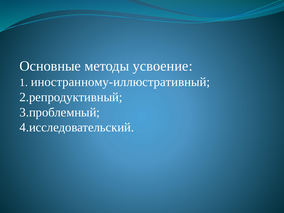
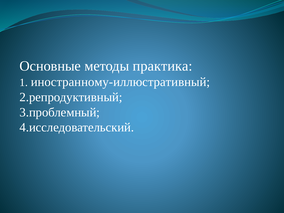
усвоение: усвоение -> практика
